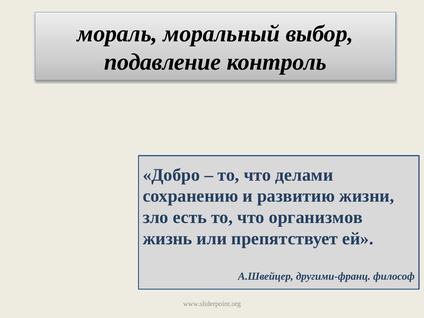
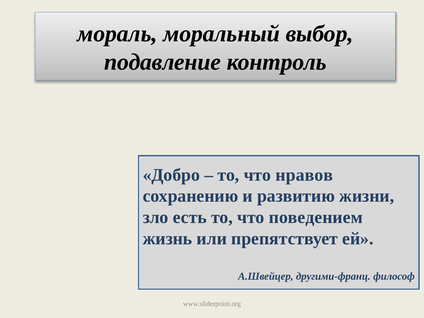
делами: делами -> нравов
организмов: организмов -> поведением
